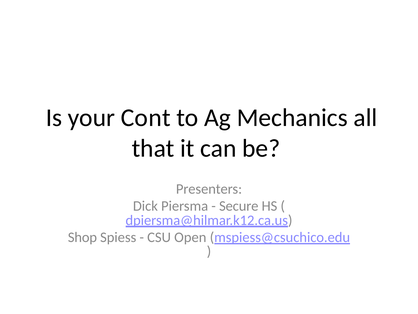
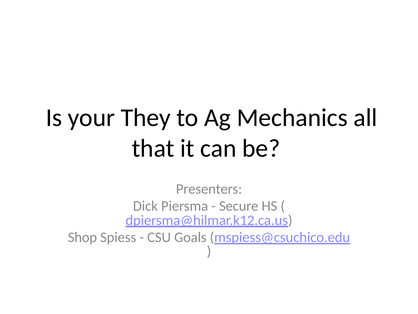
Cont: Cont -> They
Open: Open -> Goals
